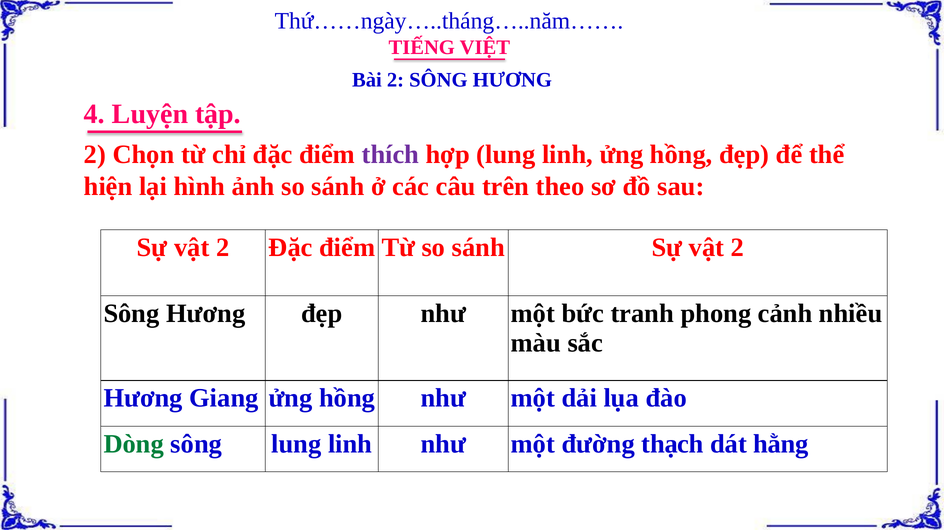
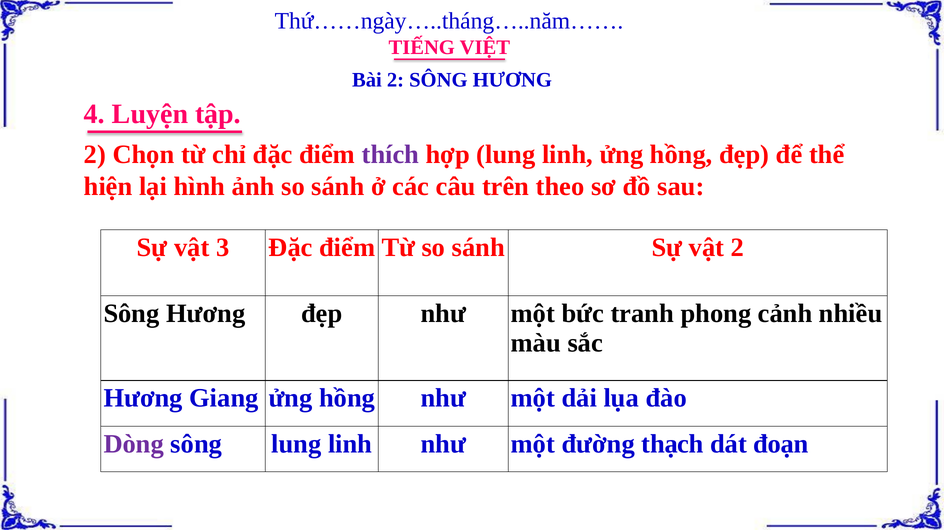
2 at (223, 247): 2 -> 3
Dòng colour: green -> purple
hằng: hằng -> đoạn
